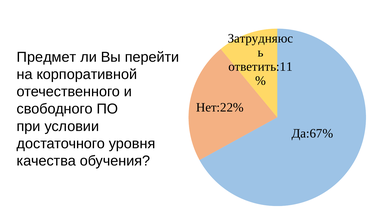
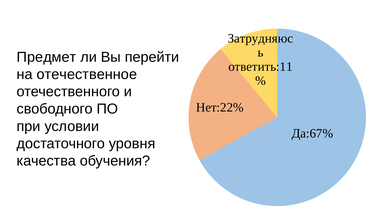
корпоративной: корпоративной -> отечественное
